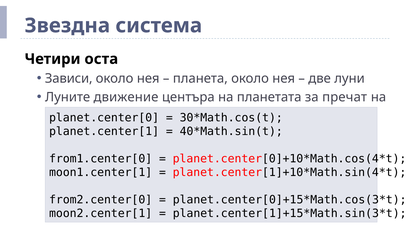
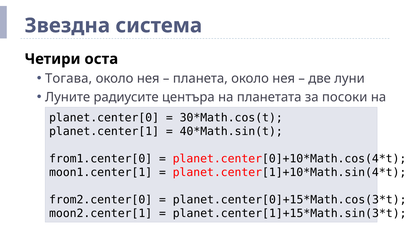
Зависи: Зависи -> Тогава
движение: движение -> радиусите
пречат: пречат -> посоки
